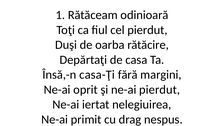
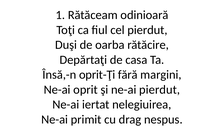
casa-Ţi: casa-Ţi -> oprit-Ţi
